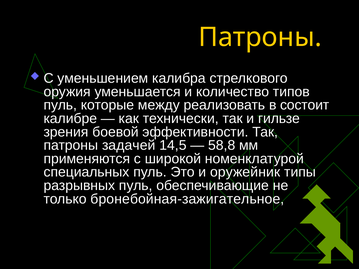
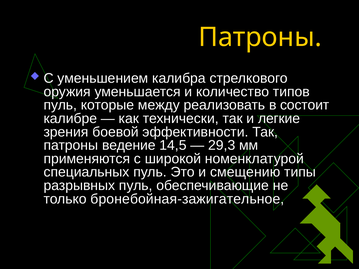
гильзе: гильзе -> легкие
задачей: задачей -> ведение
58,8: 58,8 -> 29,3
оружейник: оружейник -> смещению
